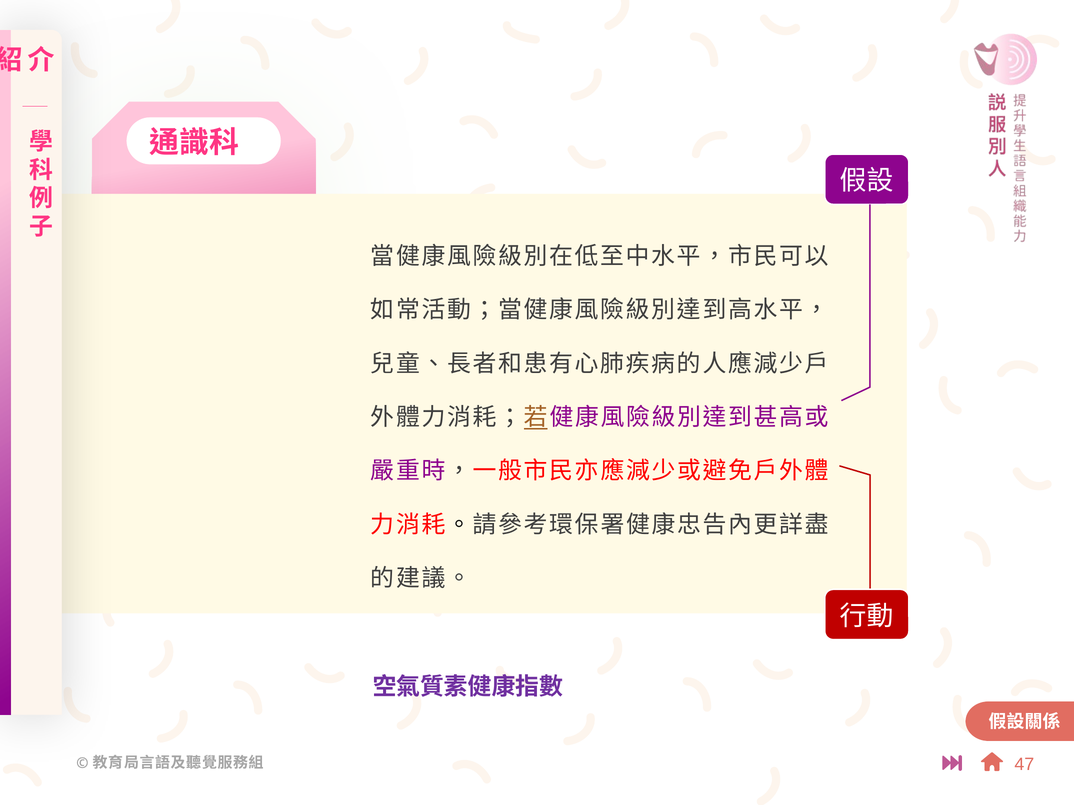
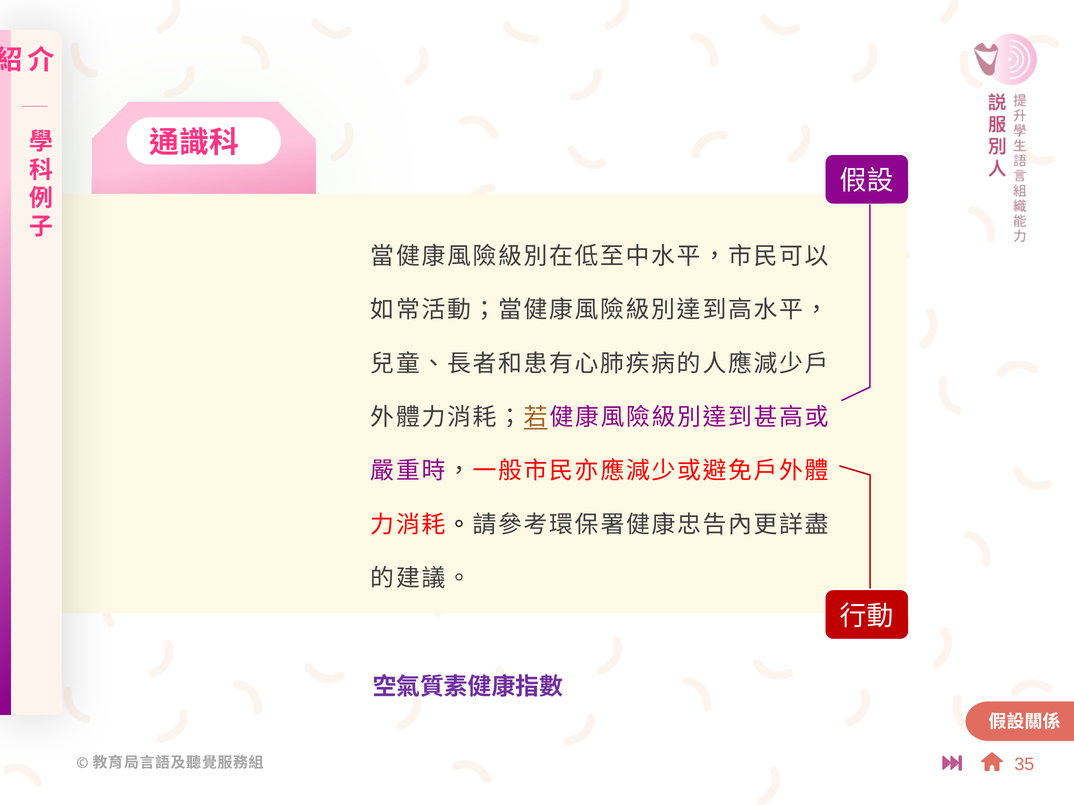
47: 47 -> 35
